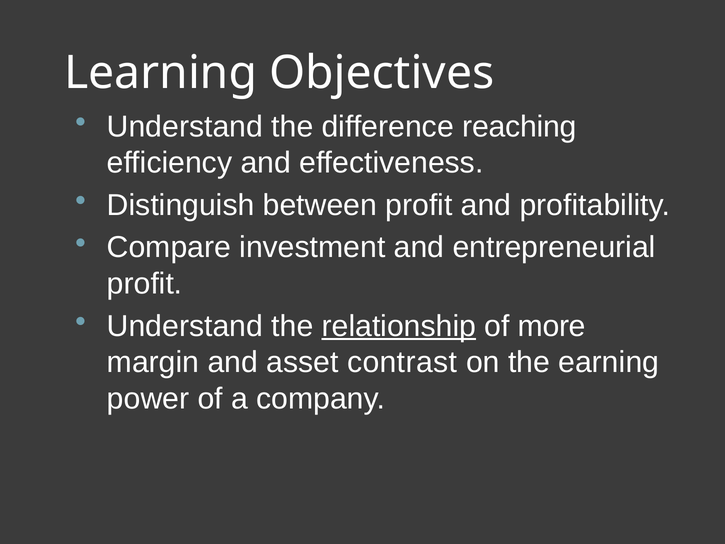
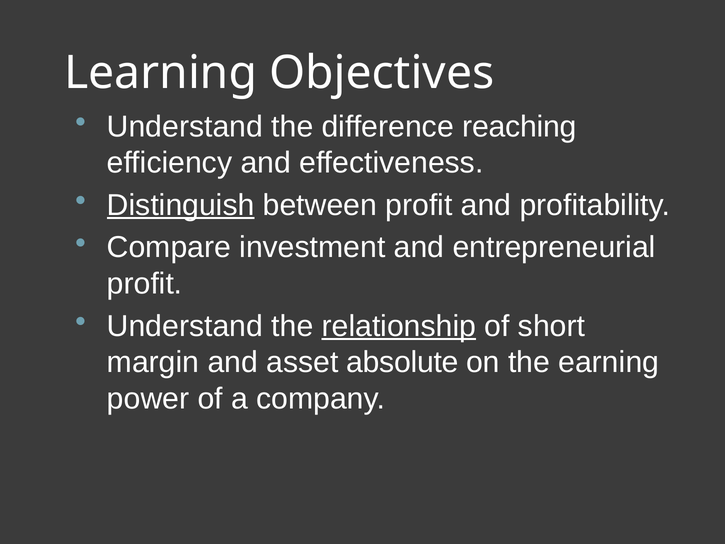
Distinguish underline: none -> present
more: more -> short
contrast: contrast -> absolute
